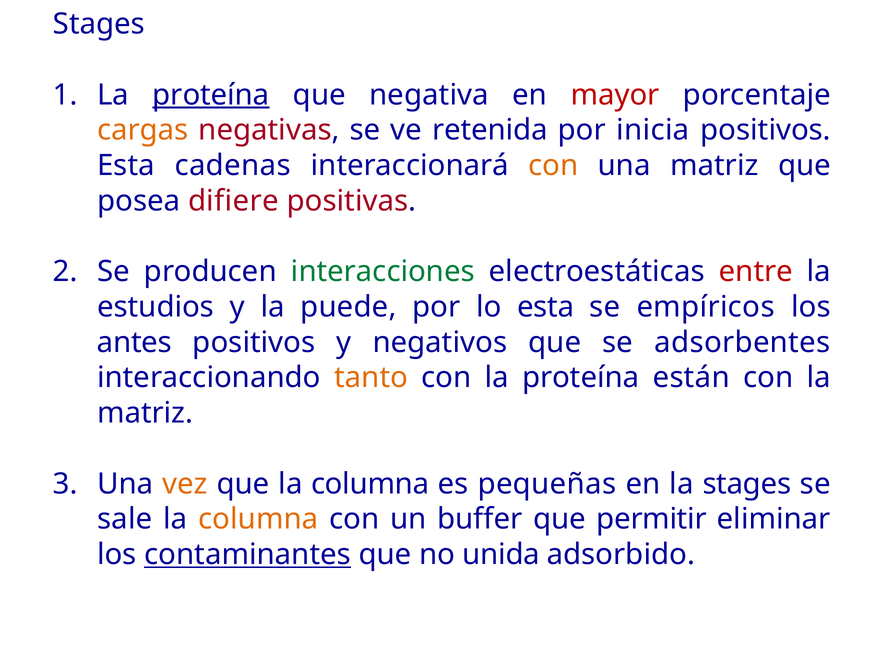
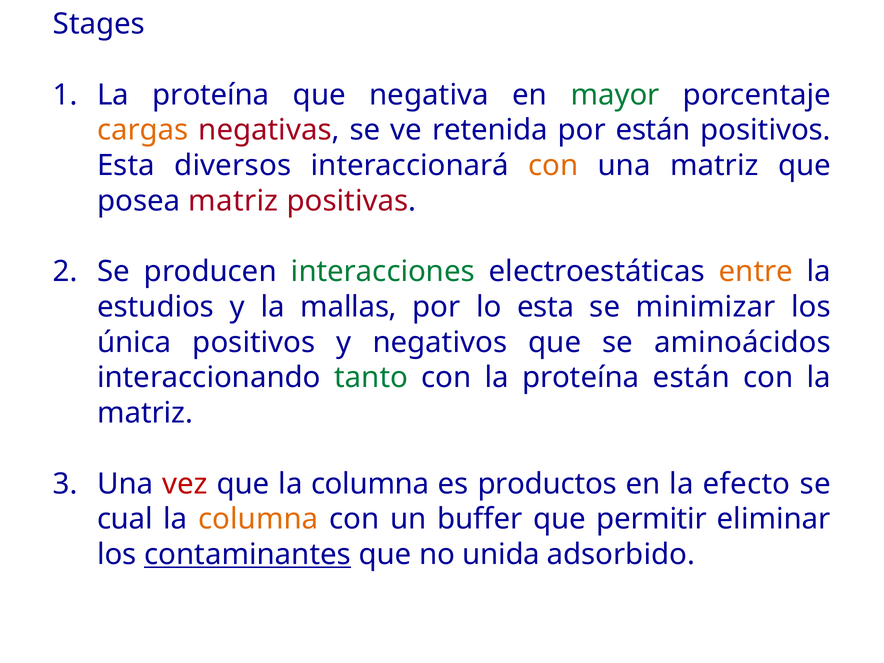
proteína at (211, 95) underline: present -> none
mayor colour: red -> green
por inicia: inicia -> están
cadenas: cadenas -> diversos
posea difiere: difiere -> matriz
entre colour: red -> orange
puede: puede -> mallas
empíricos: empíricos -> minimizar
antes: antes -> única
adsorbentes: adsorbentes -> aminoácidos
tanto colour: orange -> green
vez colour: orange -> red
pequeñas: pequeñas -> productos
la stages: stages -> efecto
sale: sale -> cual
